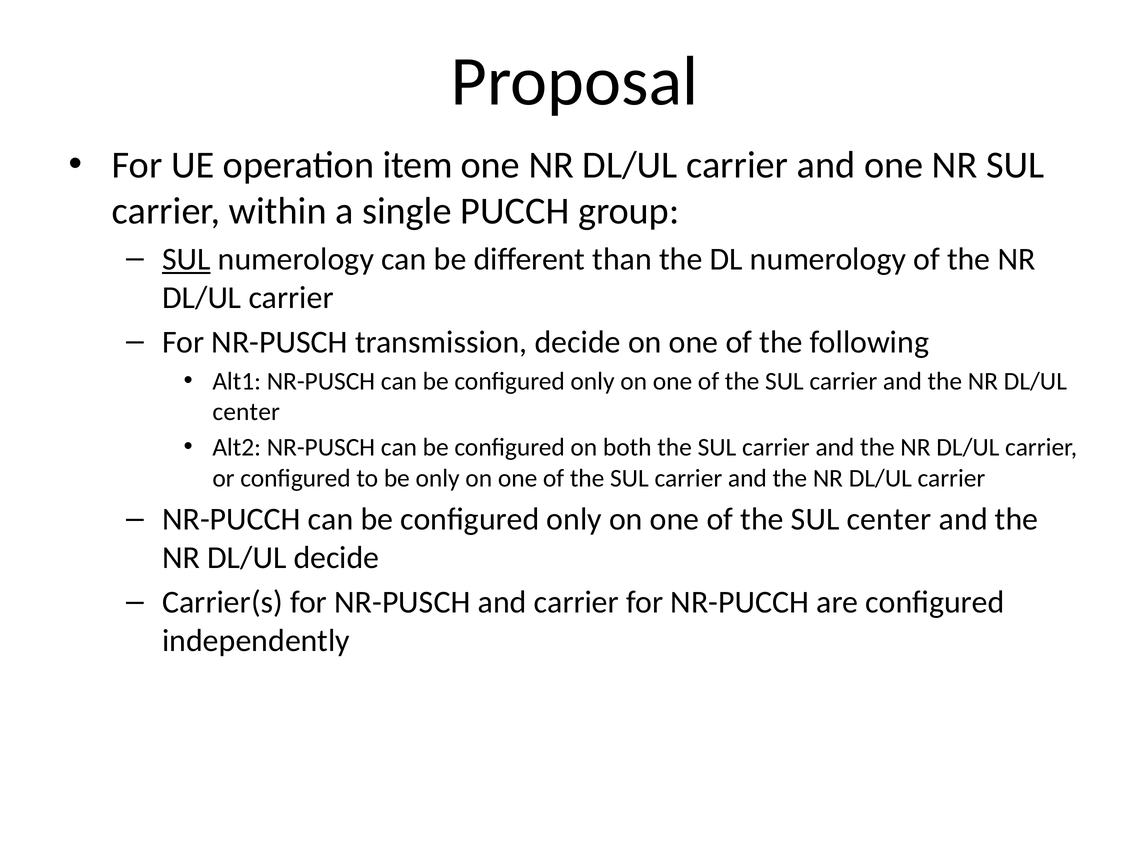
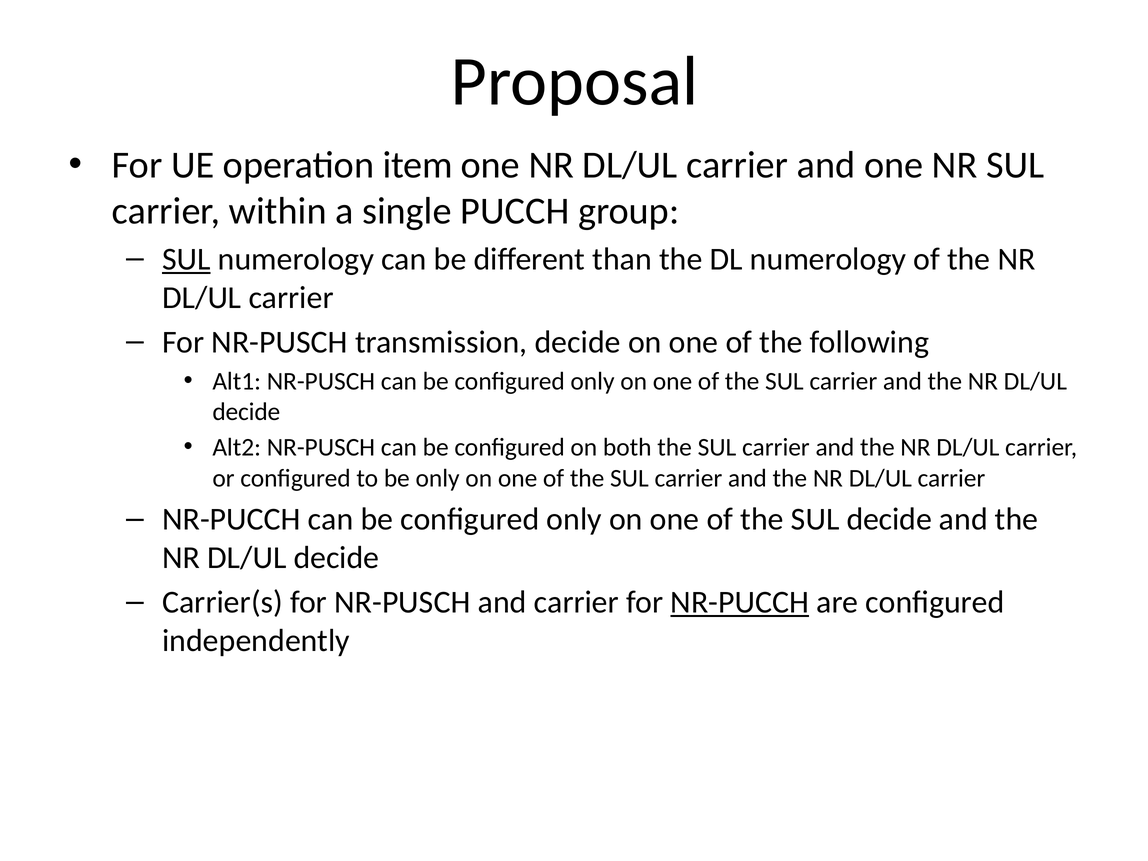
center at (246, 412): center -> decide
SUL center: center -> decide
NR-PUCCH at (740, 602) underline: none -> present
